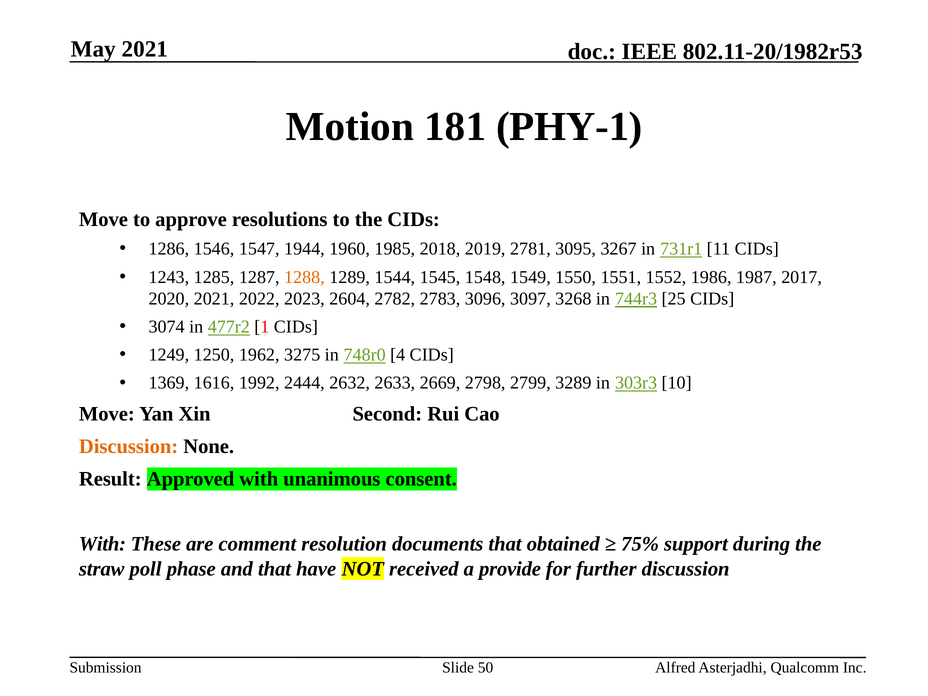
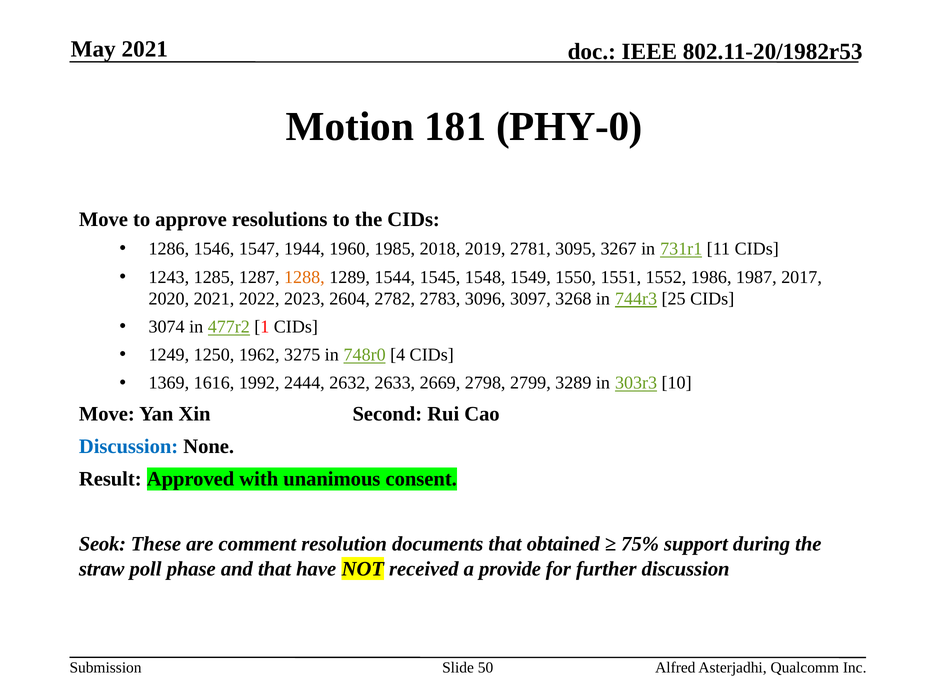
PHY-1: PHY-1 -> PHY-0
Discussion at (129, 447) colour: orange -> blue
With at (102, 544): With -> Seok
